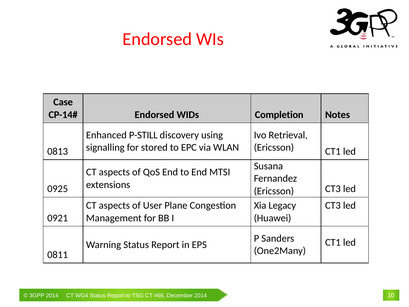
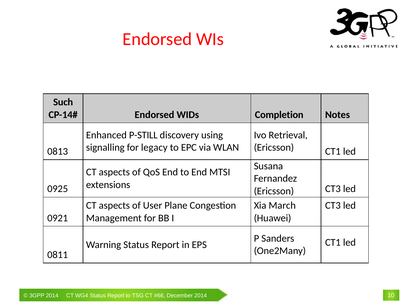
Case: Case -> Such
stored: stored -> legacy
Legacy: Legacy -> March
